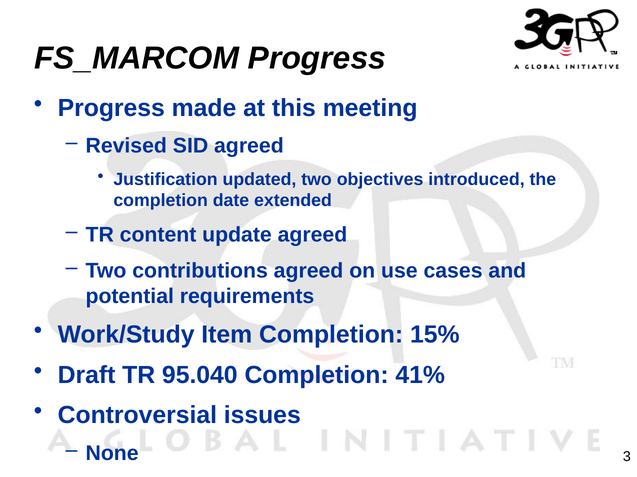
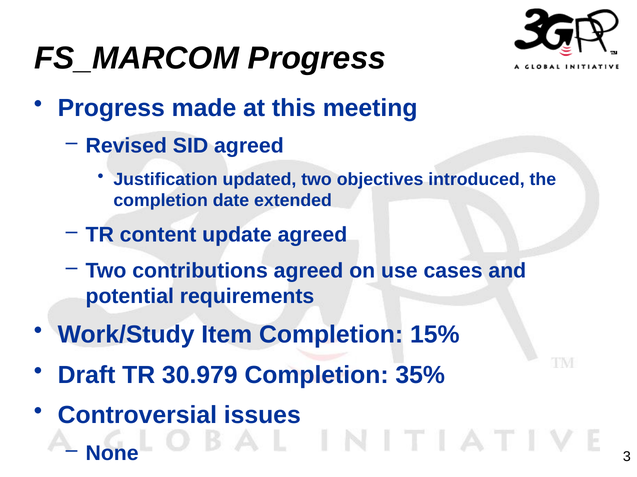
95.040: 95.040 -> 30.979
41%: 41% -> 35%
